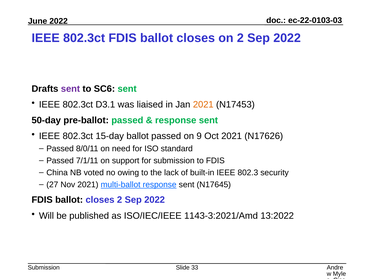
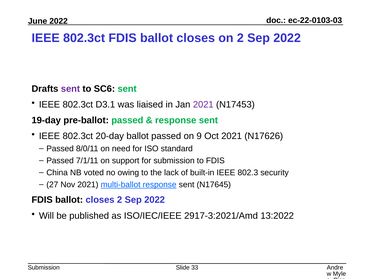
2021 at (203, 104) colour: orange -> purple
50-day: 50-day -> 19-day
15-day: 15-day -> 20-day
1143-3:2021/Amd: 1143-3:2021/Amd -> 2917-3:2021/Amd
